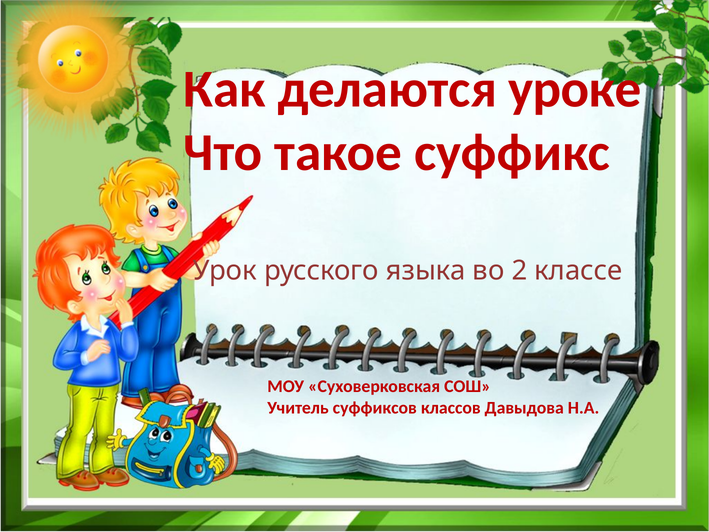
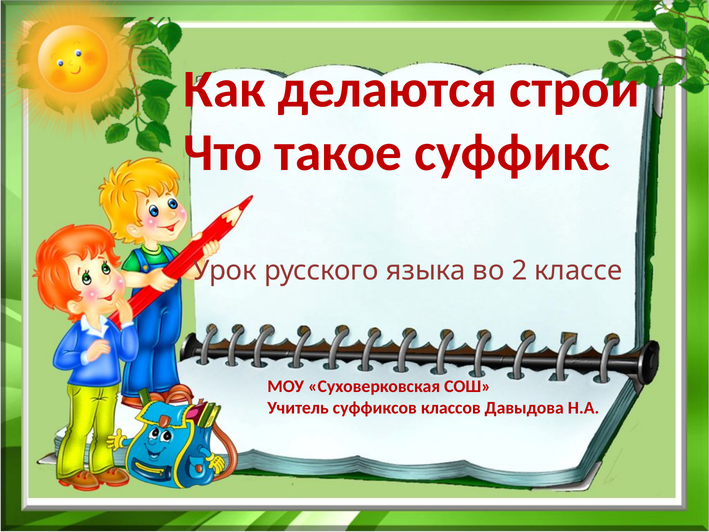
уроке: уроке -> строи
